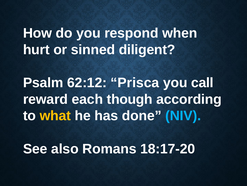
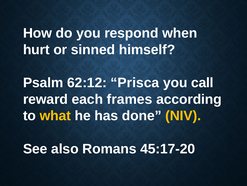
diligent: diligent -> himself
though: though -> frames
NIV colour: light blue -> yellow
18:17-20: 18:17-20 -> 45:17-20
